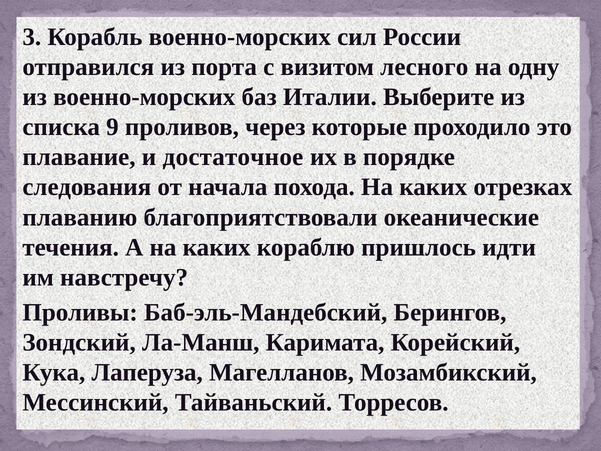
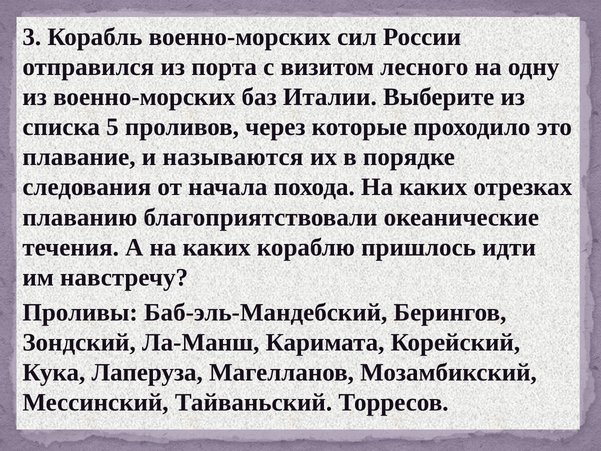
9: 9 -> 5
достаточное: достаточное -> называются
